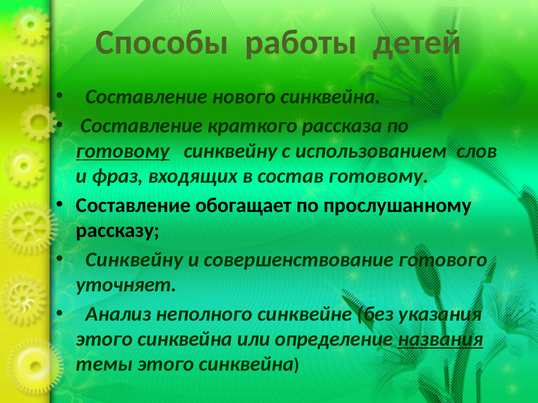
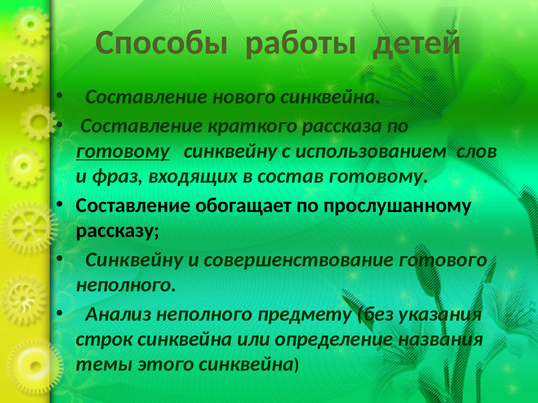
уточняет at (126, 285): уточняет -> неполного
синквейне: синквейне -> предмету
этого at (104, 339): этого -> строк
названия underline: present -> none
